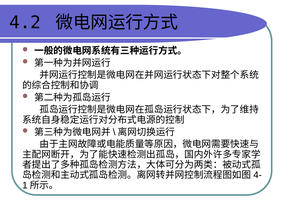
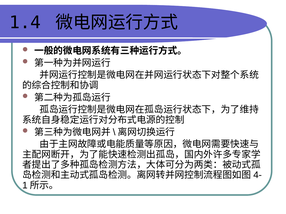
4.2: 4.2 -> 1.4
